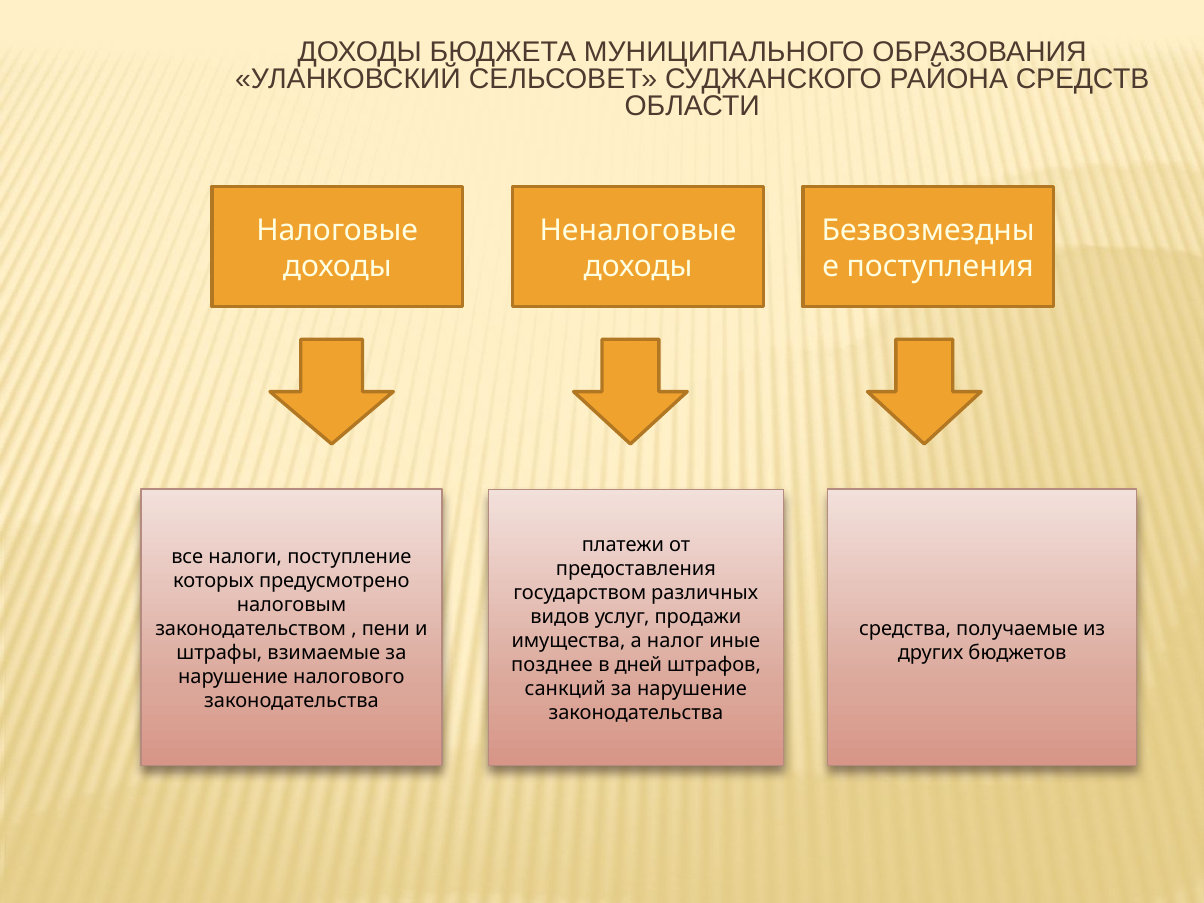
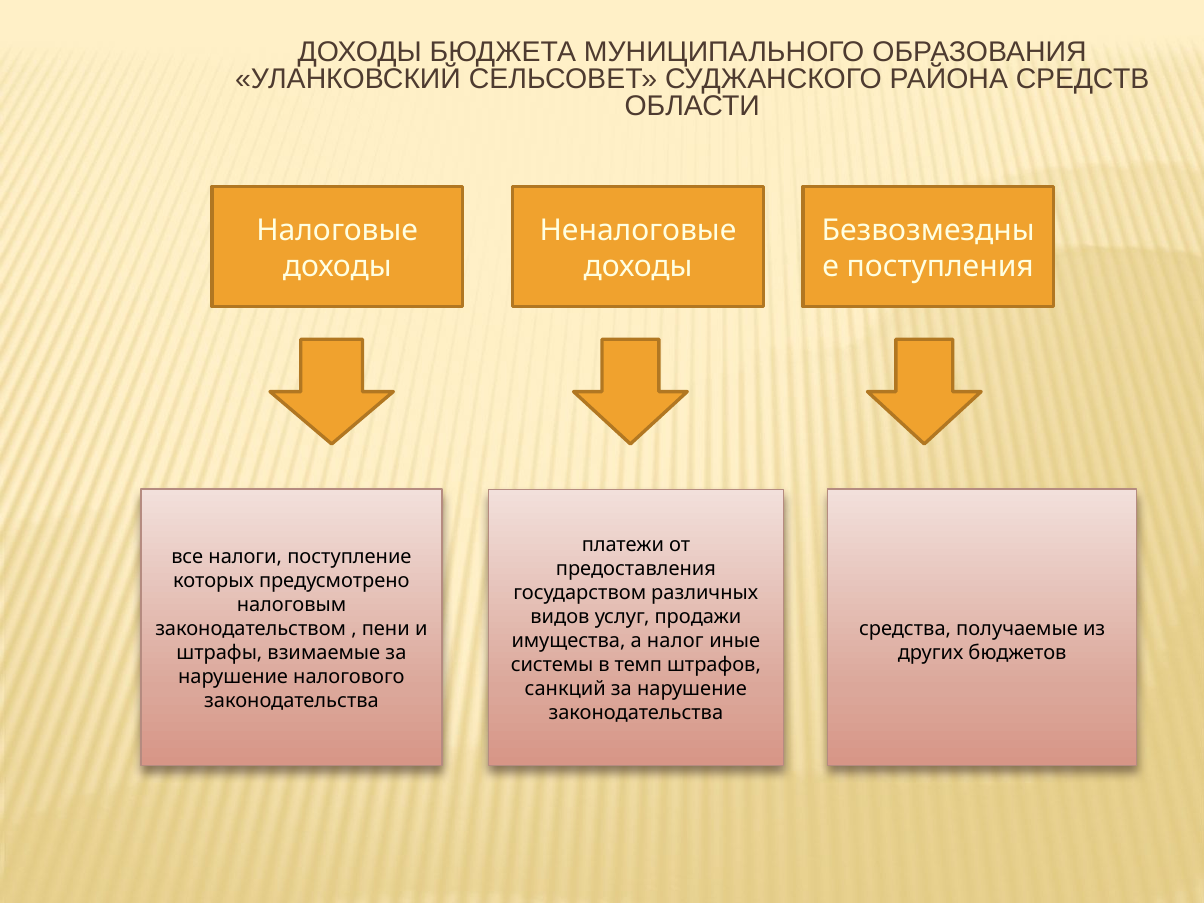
позднее: позднее -> системы
дней: дней -> темп
